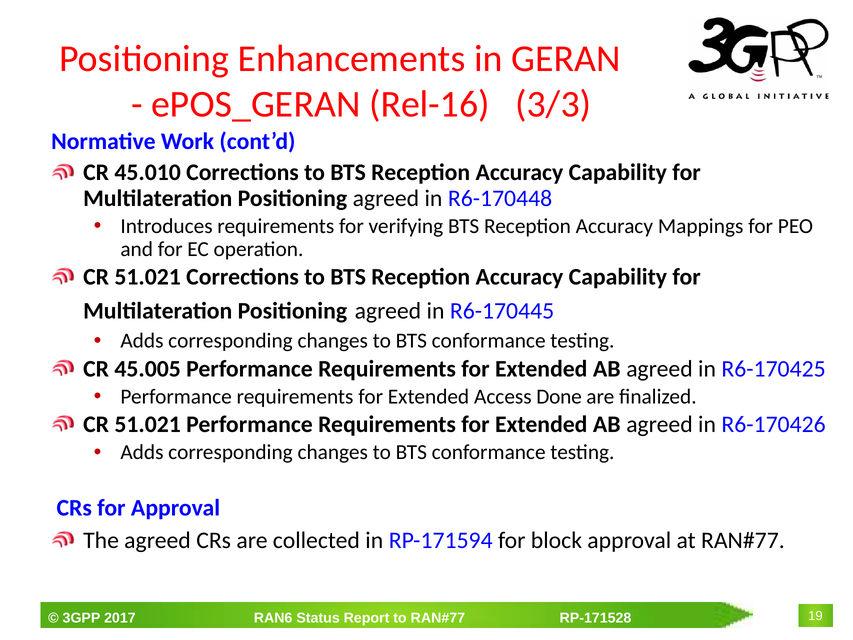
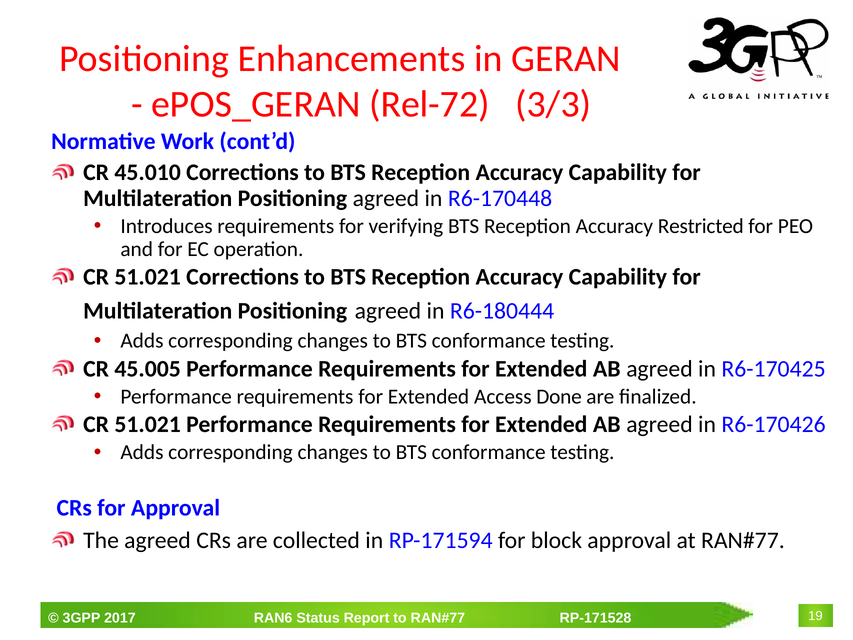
Rel-16: Rel-16 -> Rel-72
Mappings: Mappings -> Restricted
R6-170445: R6-170445 -> R6-180444
